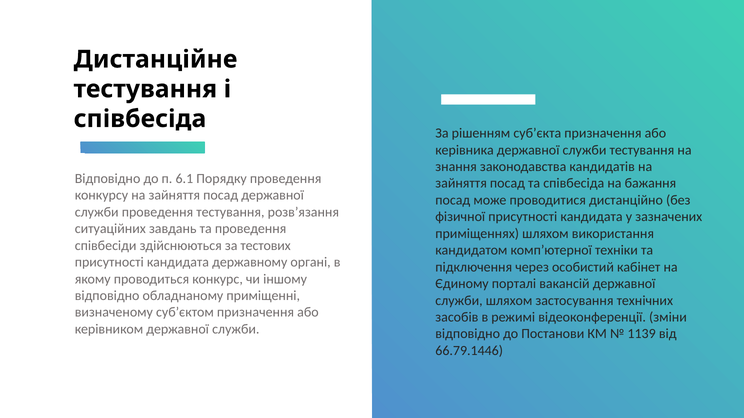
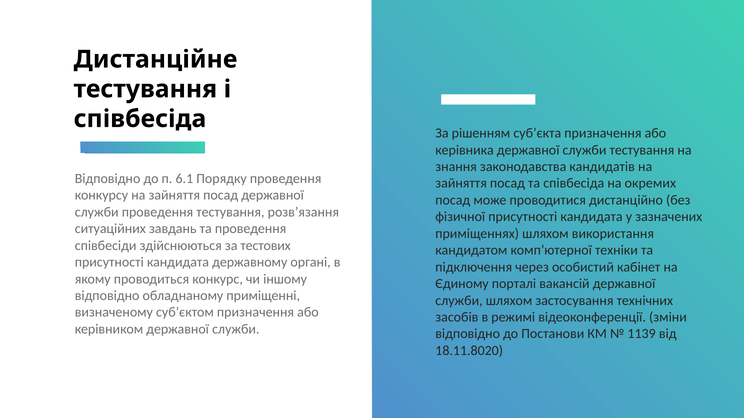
бажання: бажання -> окремих
66.79.1446: 66.79.1446 -> 18.11.8020
